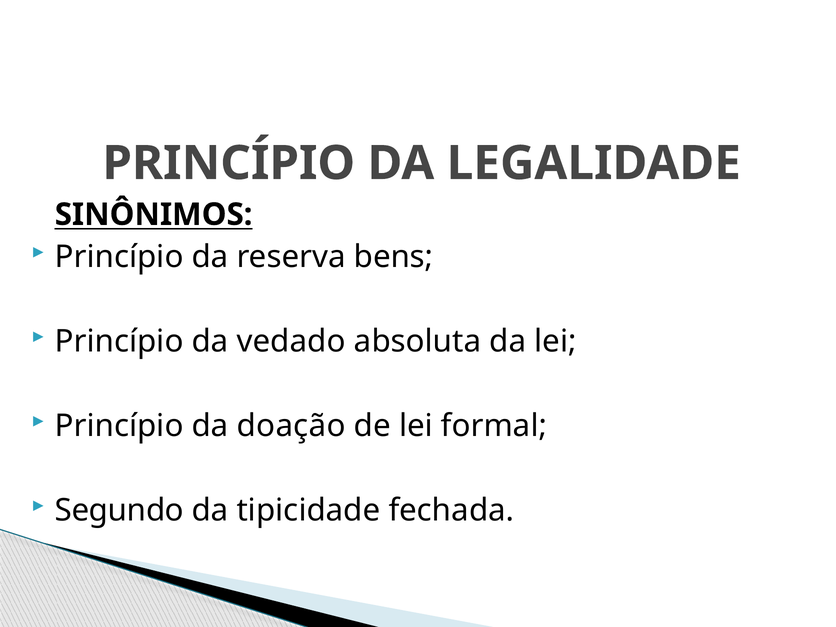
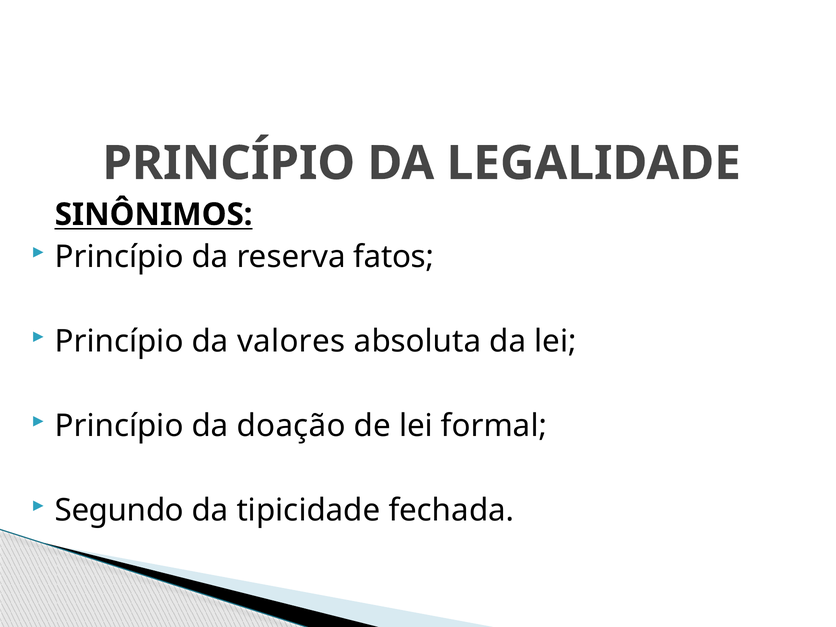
bens: bens -> fatos
vedado: vedado -> valores
